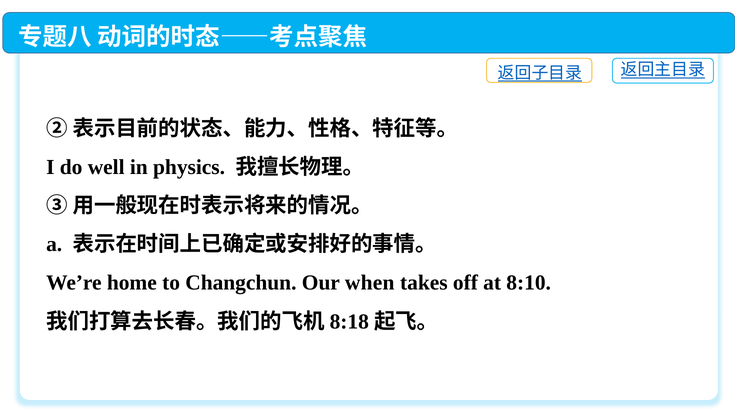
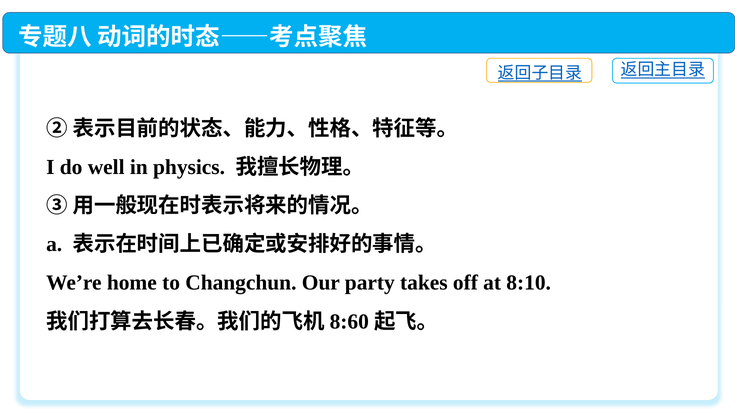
when: when -> party
8:18: 8:18 -> 8:60
